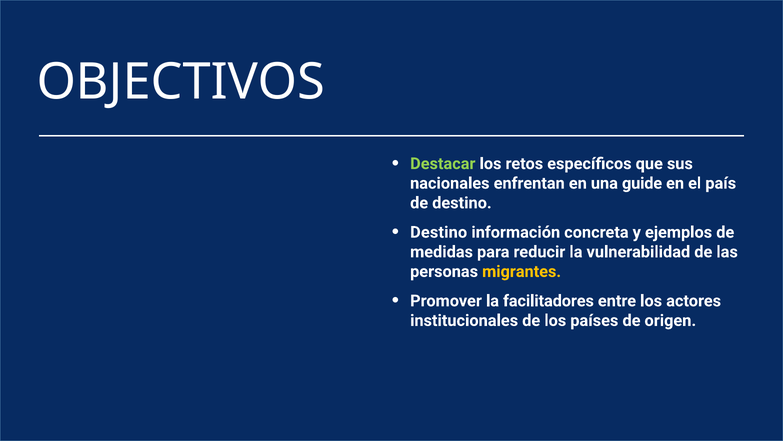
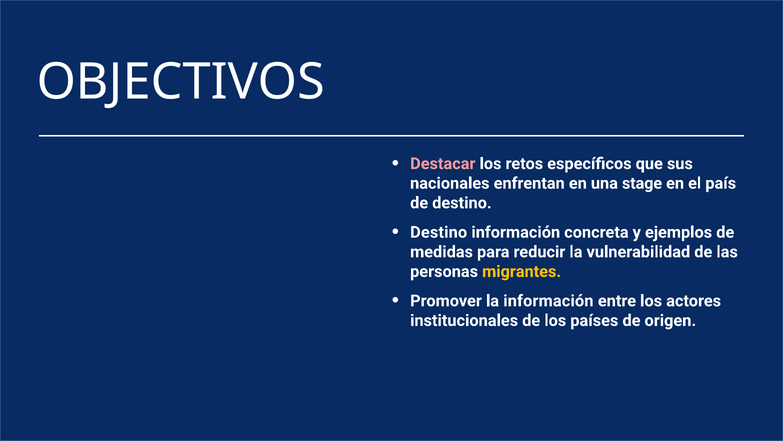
Destacar colour: light green -> pink
guide: guide -> stage
la facilitadores: facilitadores -> información
